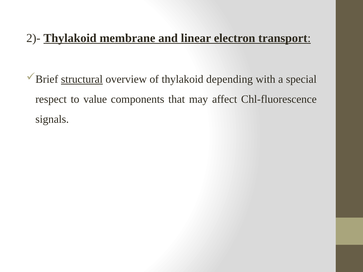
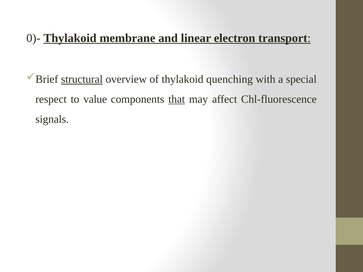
2)-: 2)- -> 0)-
depending: depending -> quenching
that underline: none -> present
